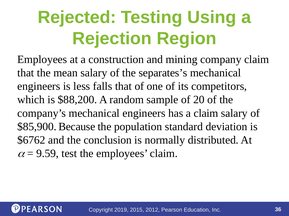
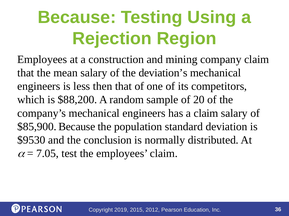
Rejected at (77, 17): Rejected -> Because
separates’s: separates’s -> deviation’s
falls: falls -> then
$6762: $6762 -> $9530
9.59: 9.59 -> 7.05
